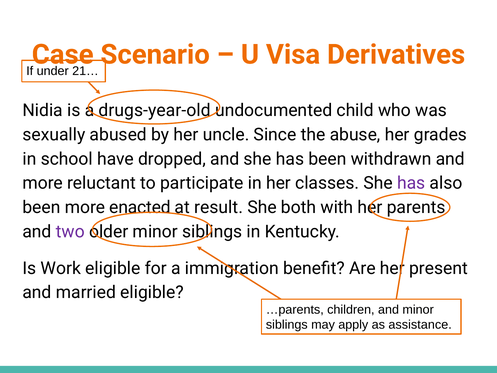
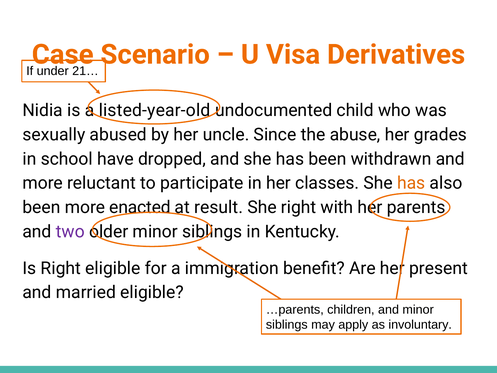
drugs-year-old: drugs-year-old -> listed-year-old
has at (411, 183) colour: purple -> orange
She both: both -> right
Is Work: Work -> Right
assistance: assistance -> involuntary
